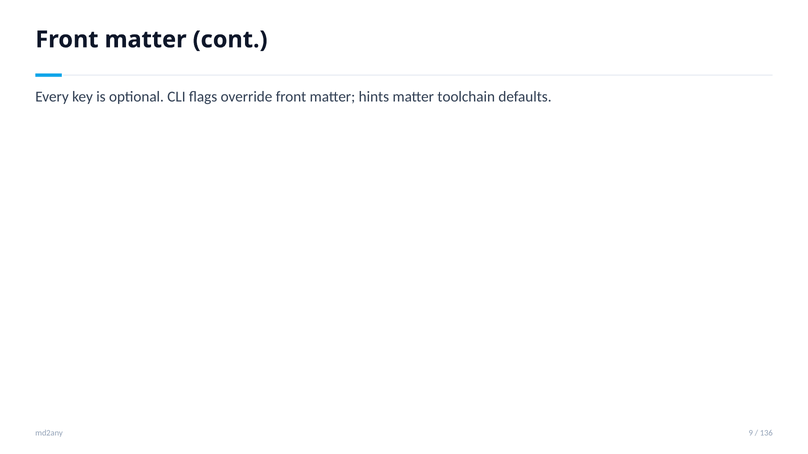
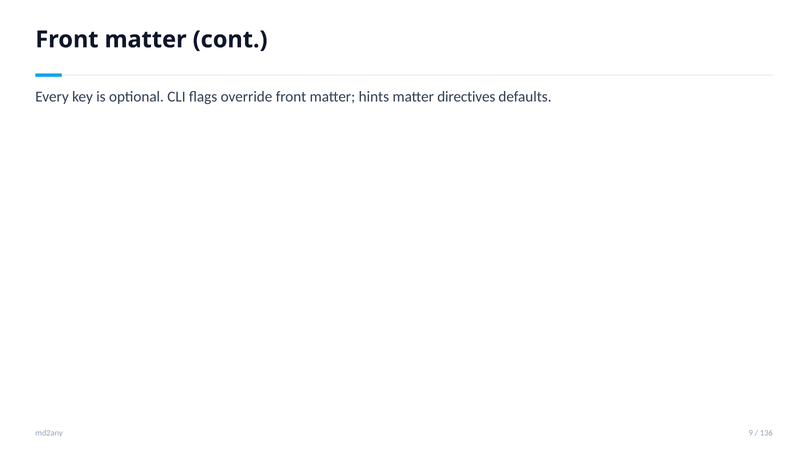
toolchain: toolchain -> directives
